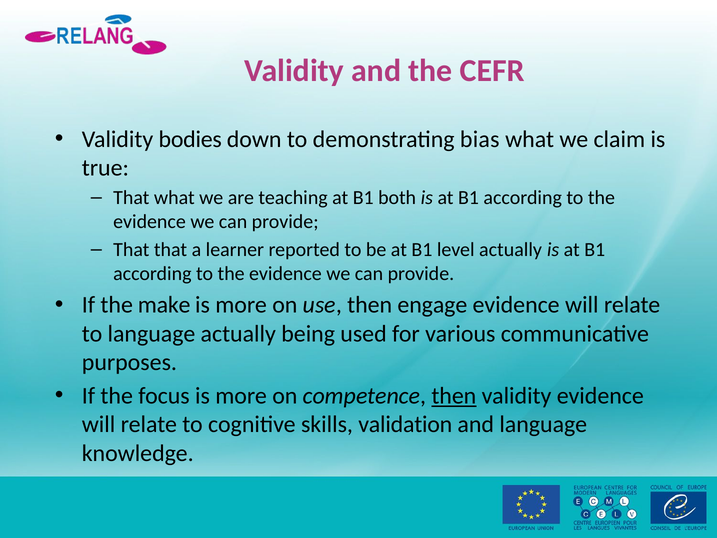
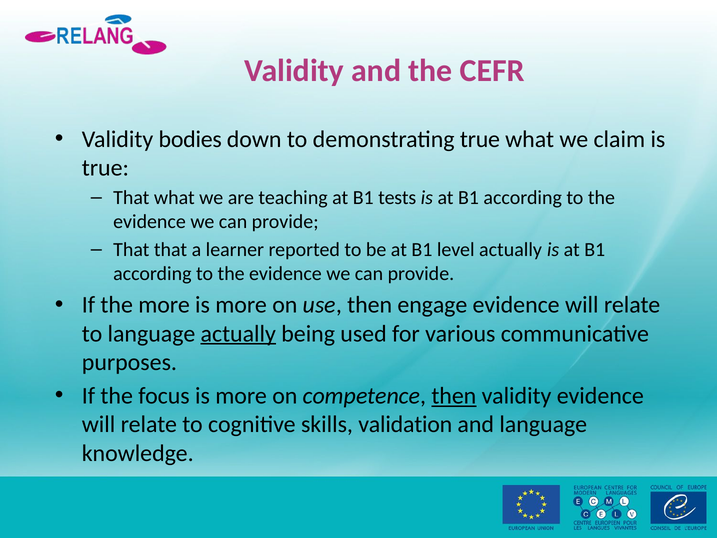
demonstrating bias: bias -> true
both: both -> tests
the make: make -> more
actually at (238, 334) underline: none -> present
